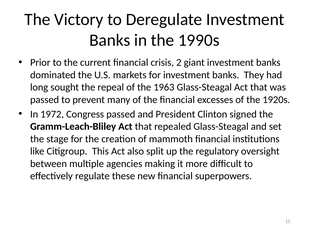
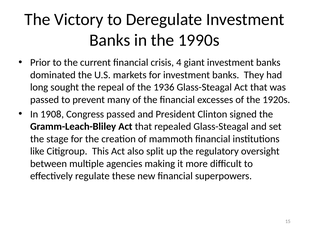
2: 2 -> 4
1963: 1963 -> 1936
1972: 1972 -> 1908
